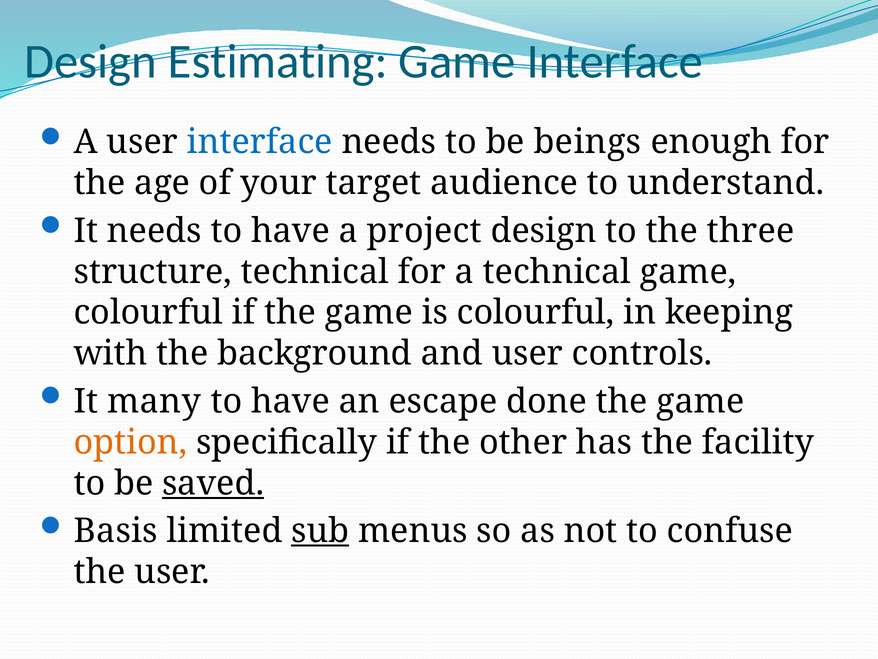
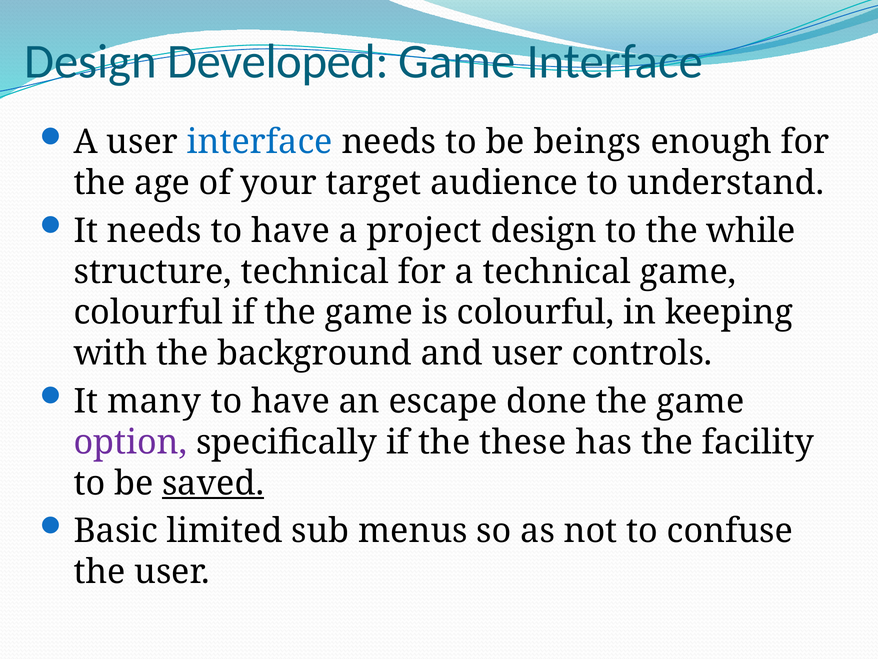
Estimating: Estimating -> Developed
three: three -> while
option colour: orange -> purple
other: other -> these
Basis: Basis -> Basic
sub underline: present -> none
